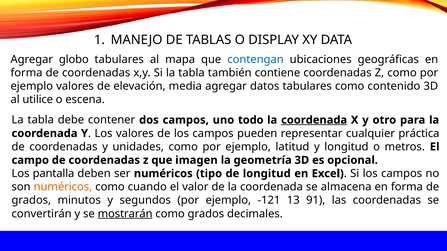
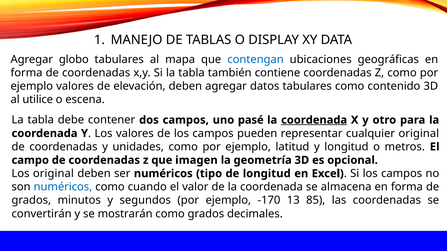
elevación media: media -> deben
todo: todo -> pasé
cualquier práctica: práctica -> original
Los pantalla: pantalla -> original
numéricos at (63, 187) colour: orange -> blue
-121: -121 -> -170
91: 91 -> 85
mostrarán underline: present -> none
